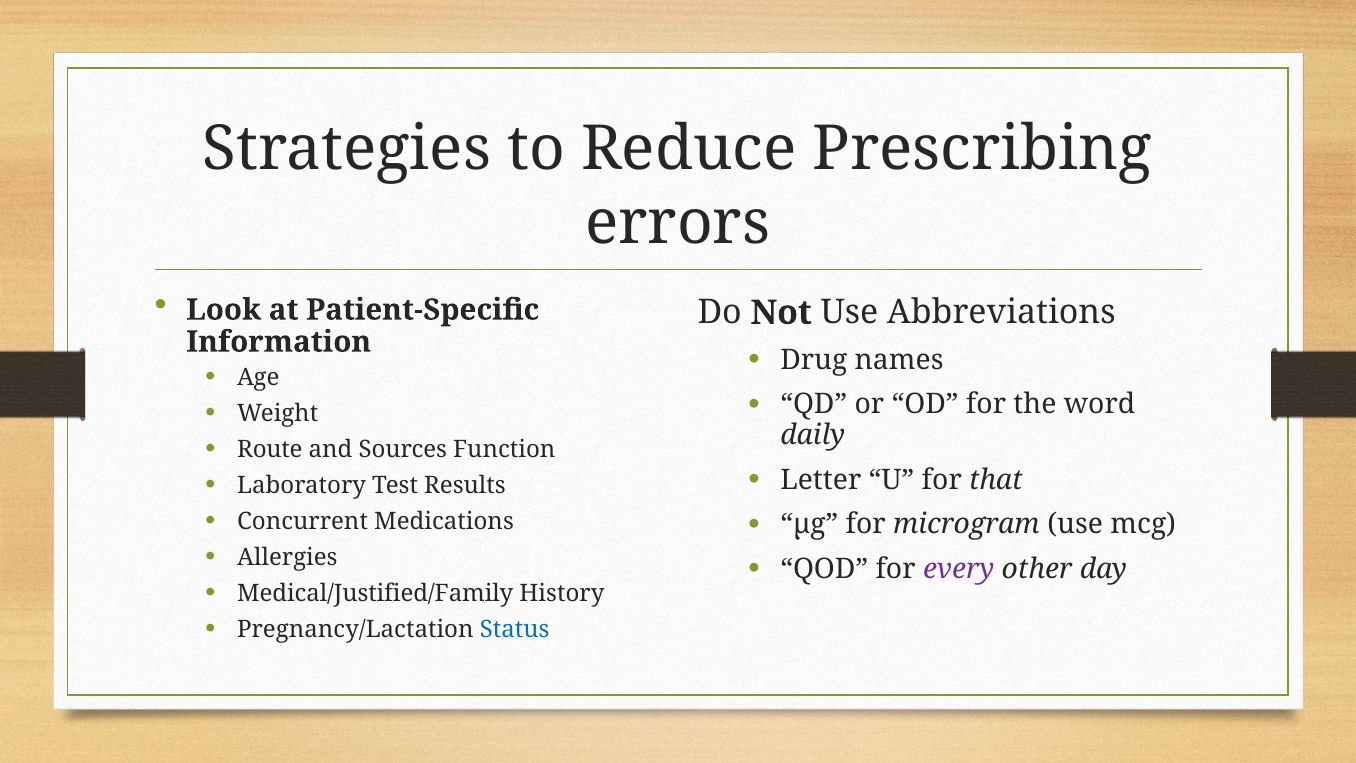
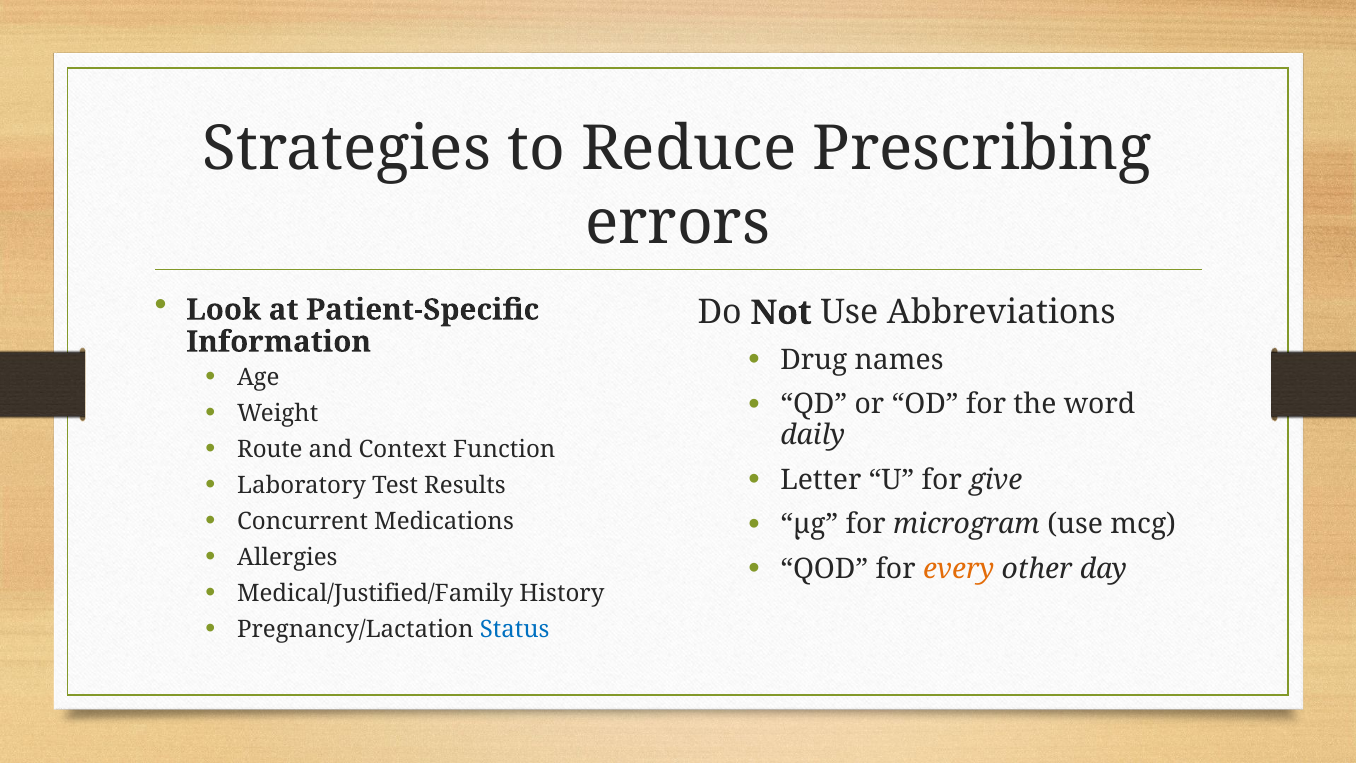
Sources: Sources -> Context
that: that -> give
every colour: purple -> orange
